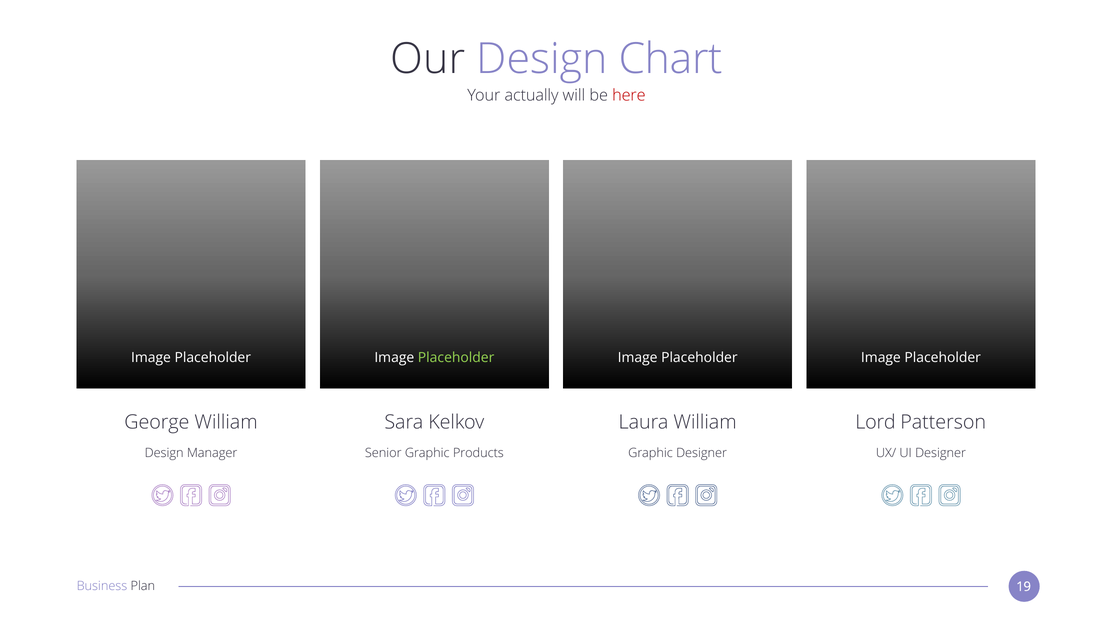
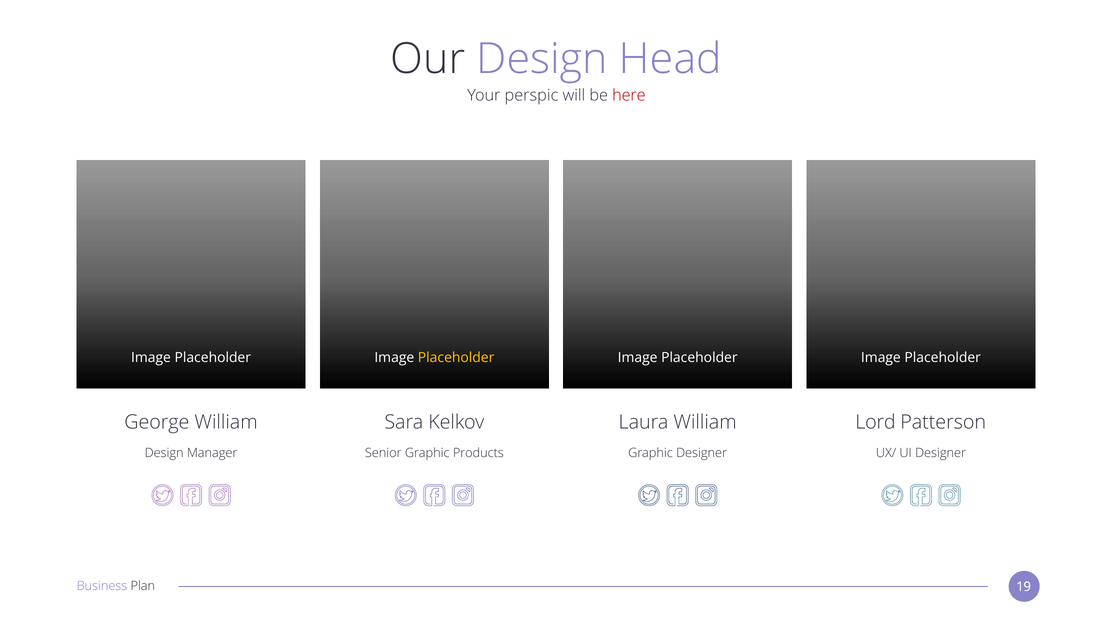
Chart: Chart -> Head
actually: actually -> perspic
Placeholder at (456, 358) colour: light green -> yellow
